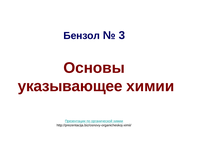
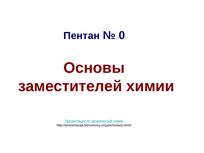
Бензол: Бензол -> Пентан
3: 3 -> 0
указывающее: указывающее -> заместителей
